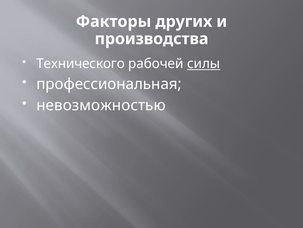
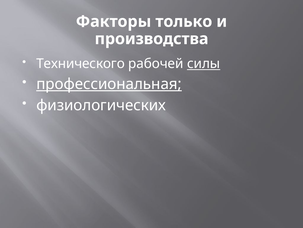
других: других -> только
профессиональная underline: none -> present
невозможностью: невозможностью -> физиологических
